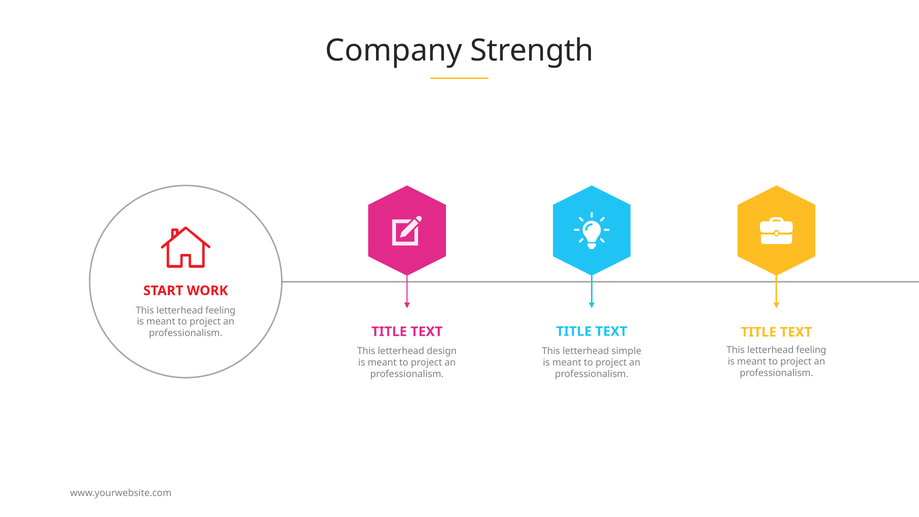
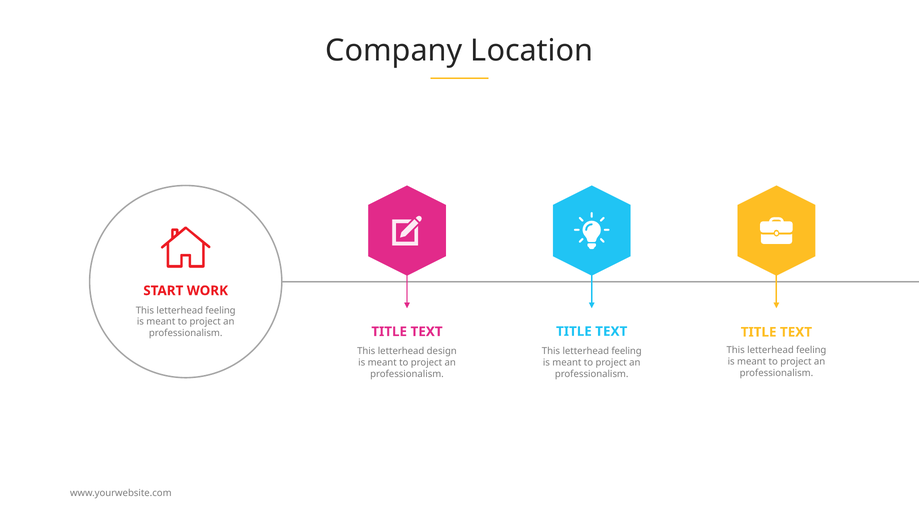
Strength: Strength -> Location
simple at (626, 351): simple -> feeling
